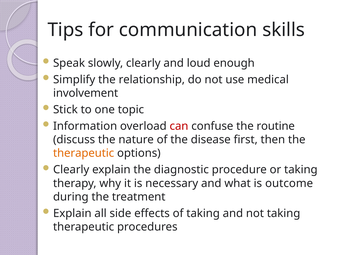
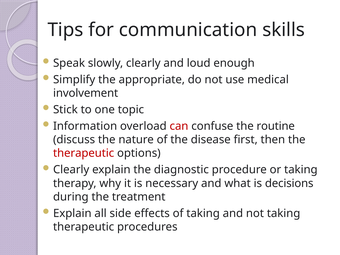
relationship: relationship -> appropriate
therapeutic at (84, 153) colour: orange -> red
outcome: outcome -> decisions
